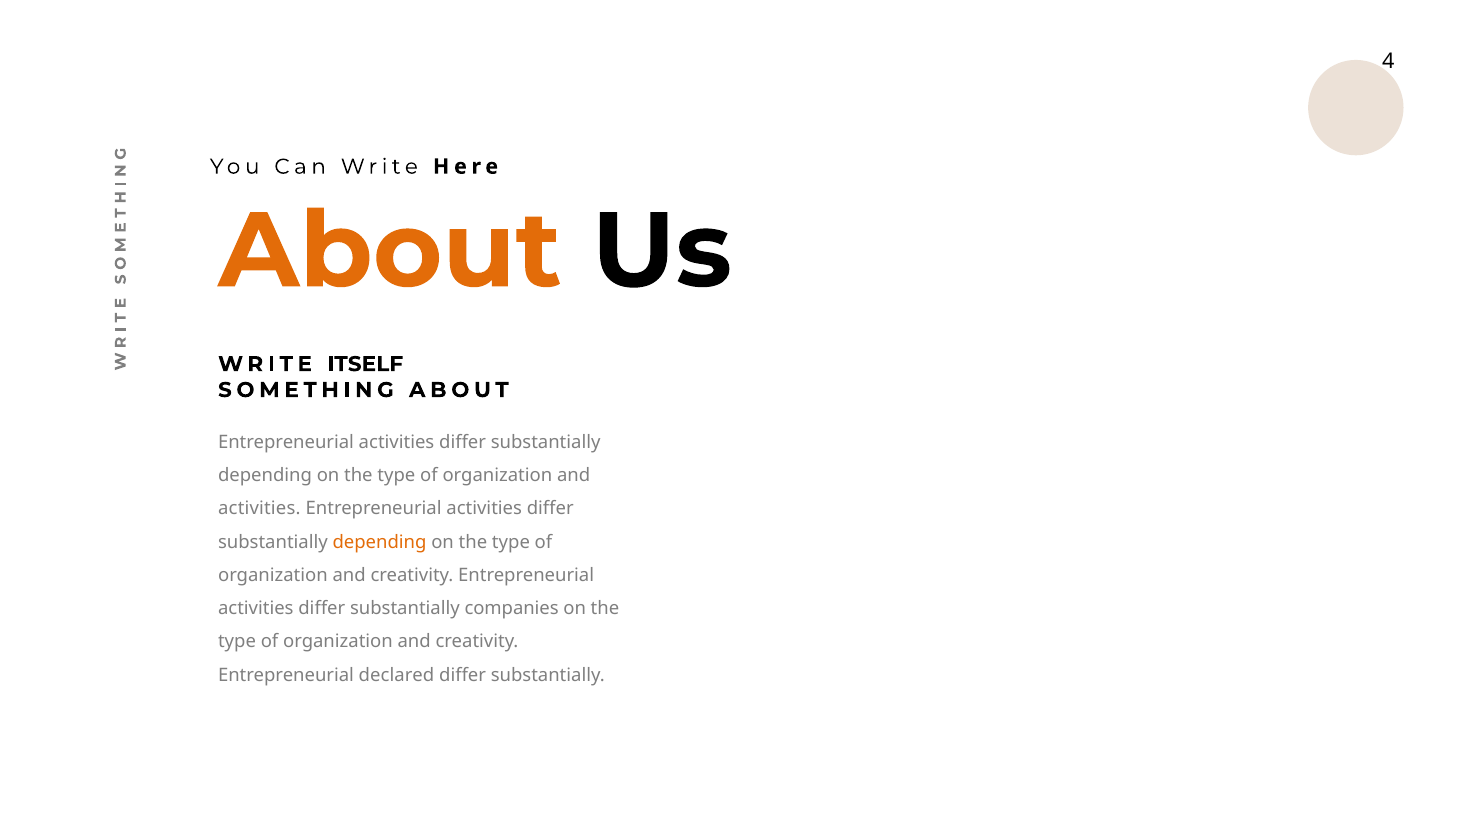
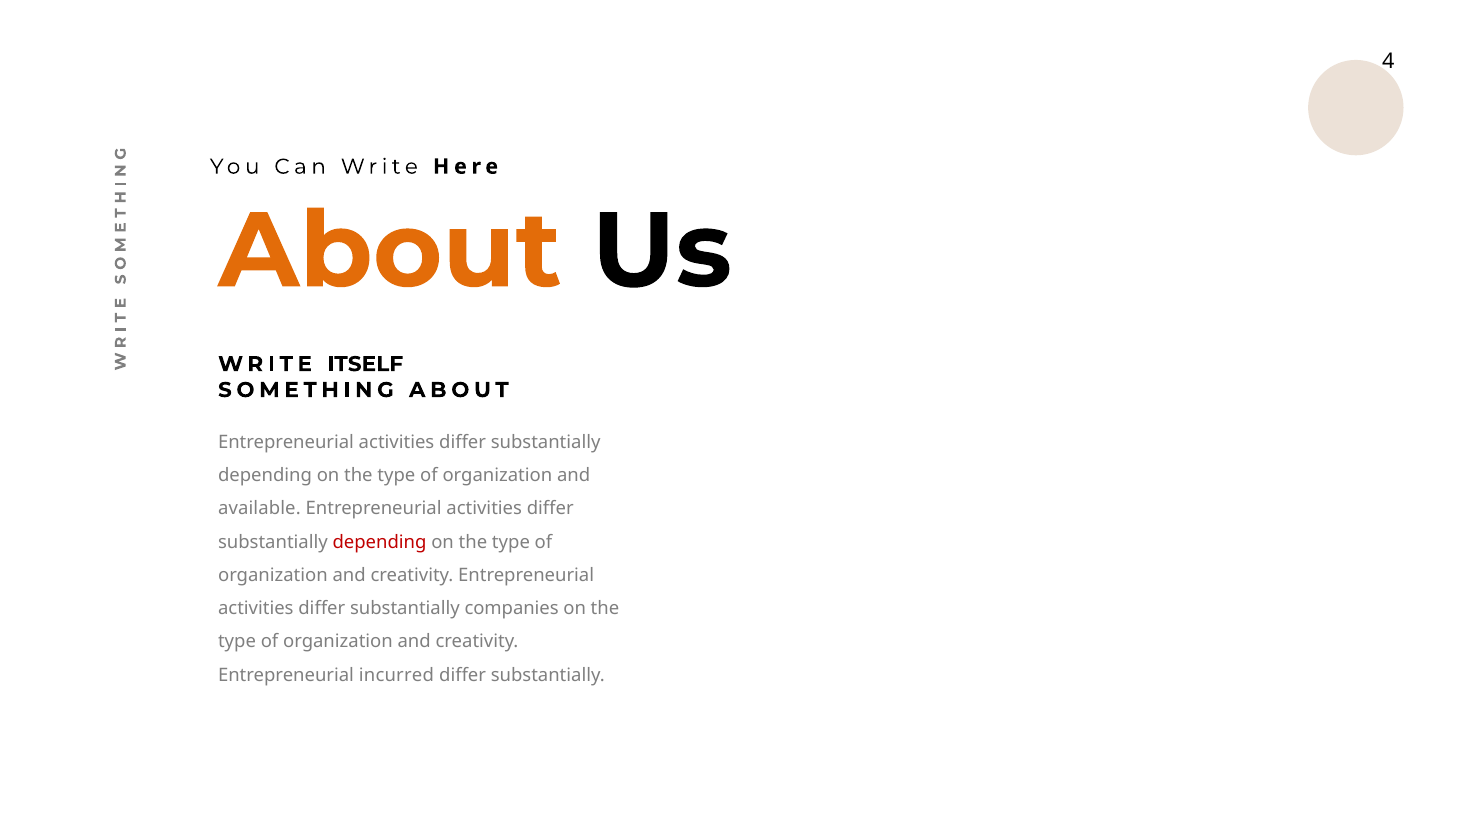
activities at (259, 509): activities -> available
depending at (380, 542) colour: orange -> red
declared: declared -> incurred
